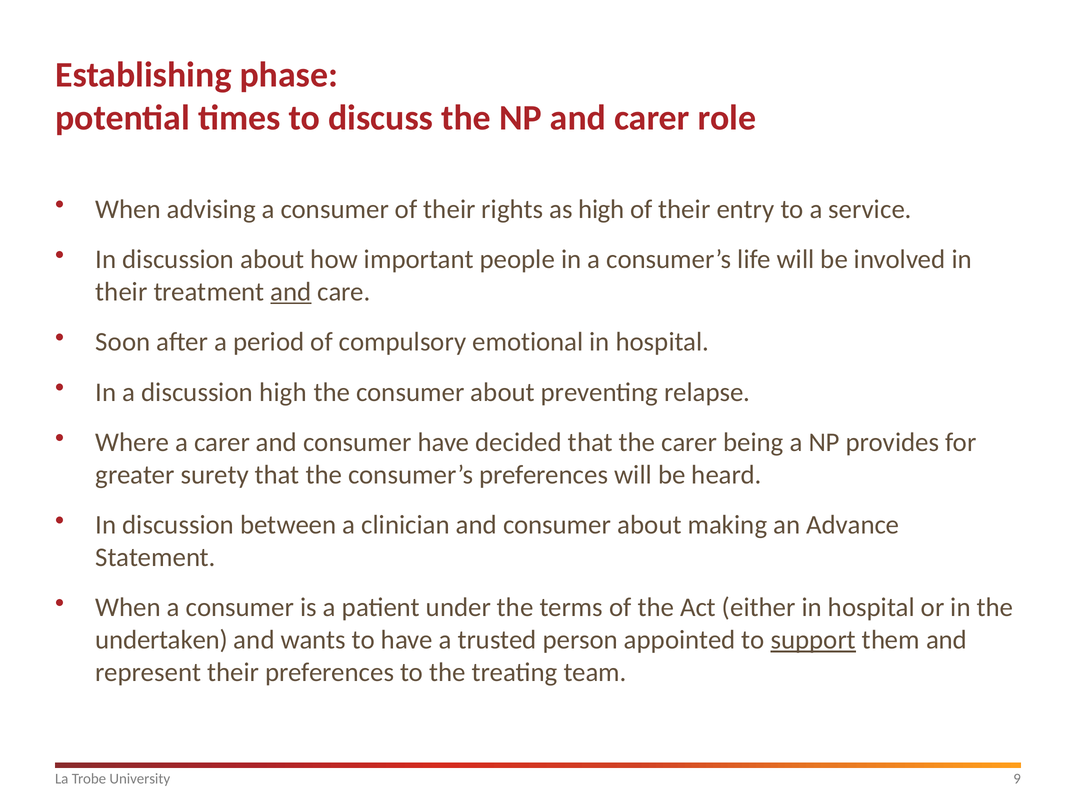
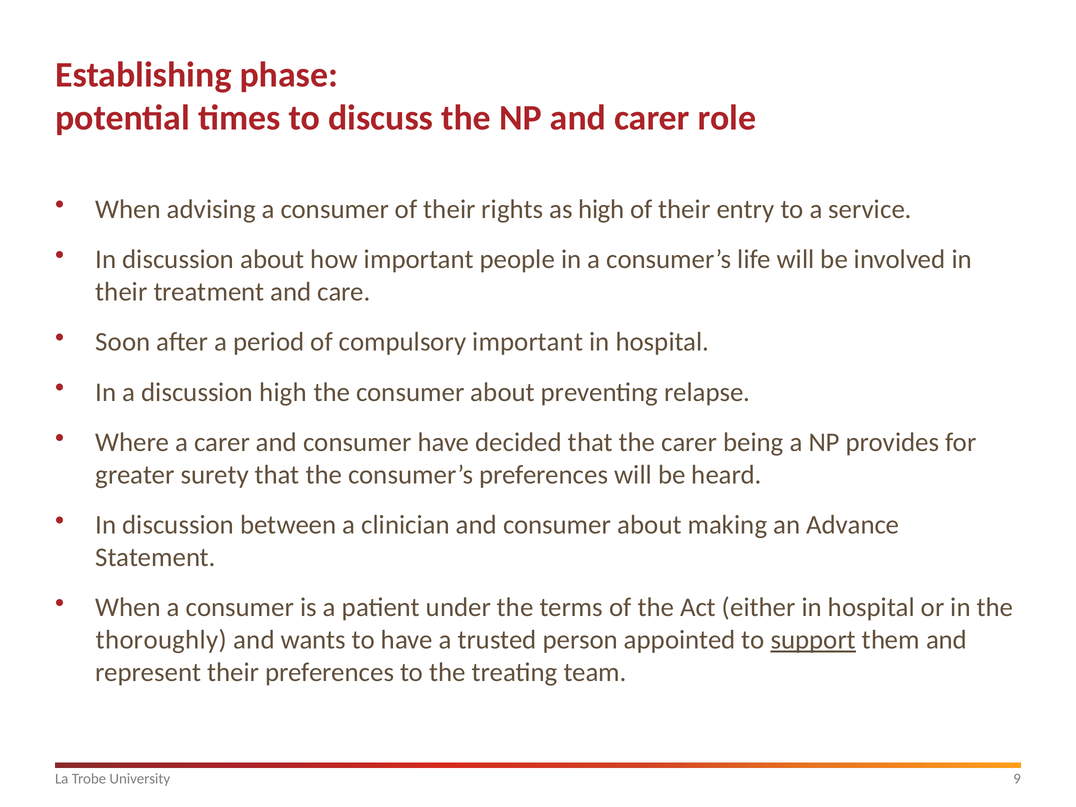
and at (291, 292) underline: present -> none
compulsory emotional: emotional -> important
undertaken: undertaken -> thoroughly
